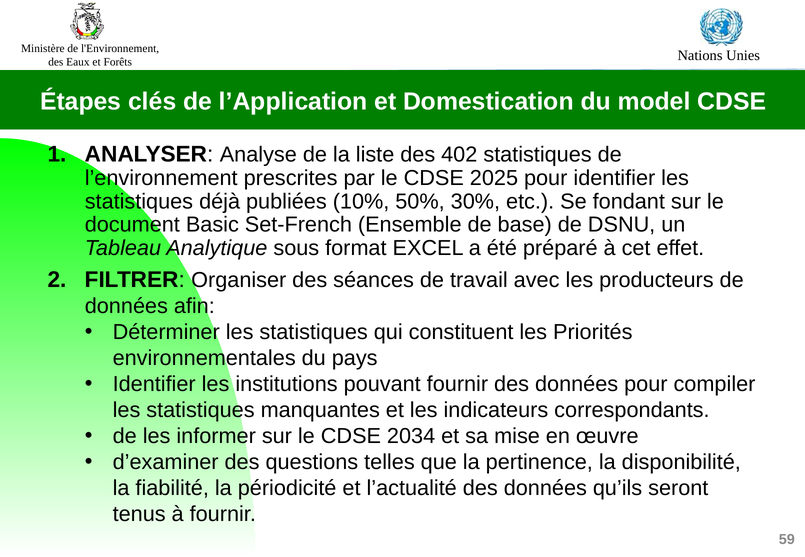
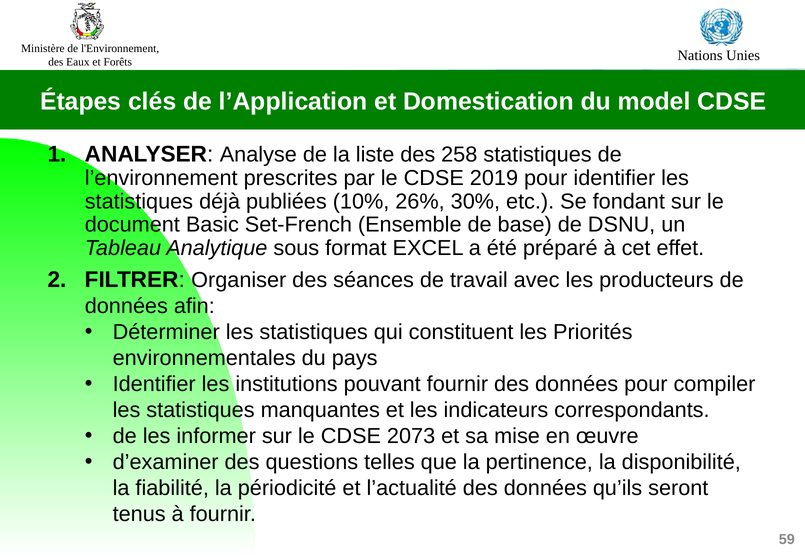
402: 402 -> 258
2025: 2025 -> 2019
50%: 50% -> 26%
2034: 2034 -> 2073
